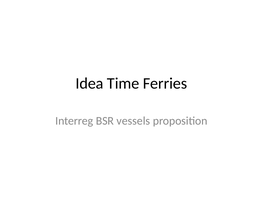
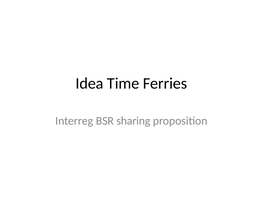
vessels: vessels -> sharing
